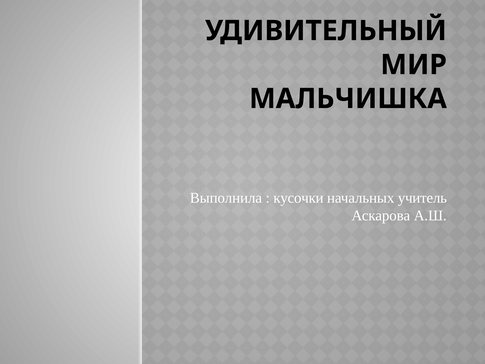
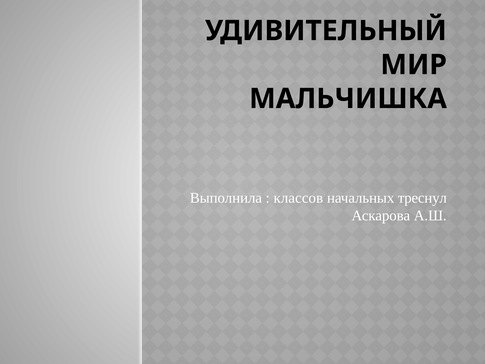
кусочки: кусочки -> классов
учитель: учитель -> треснул
